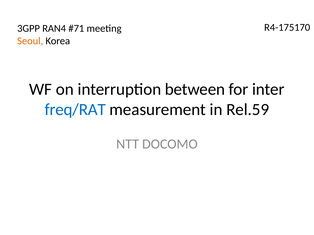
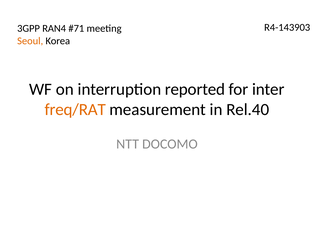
R4-175170: R4-175170 -> R4-143903
between: between -> reported
freq/RAT colour: blue -> orange
Rel.59: Rel.59 -> Rel.40
